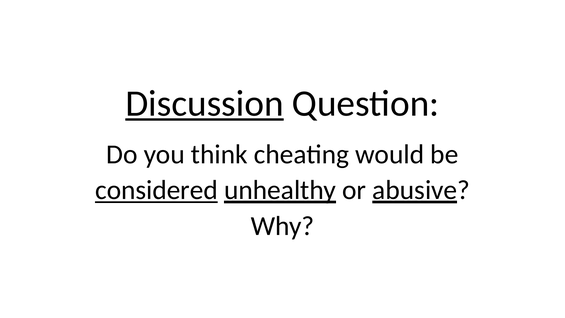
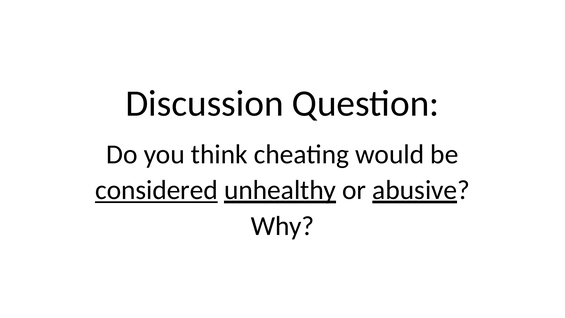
Discussion underline: present -> none
